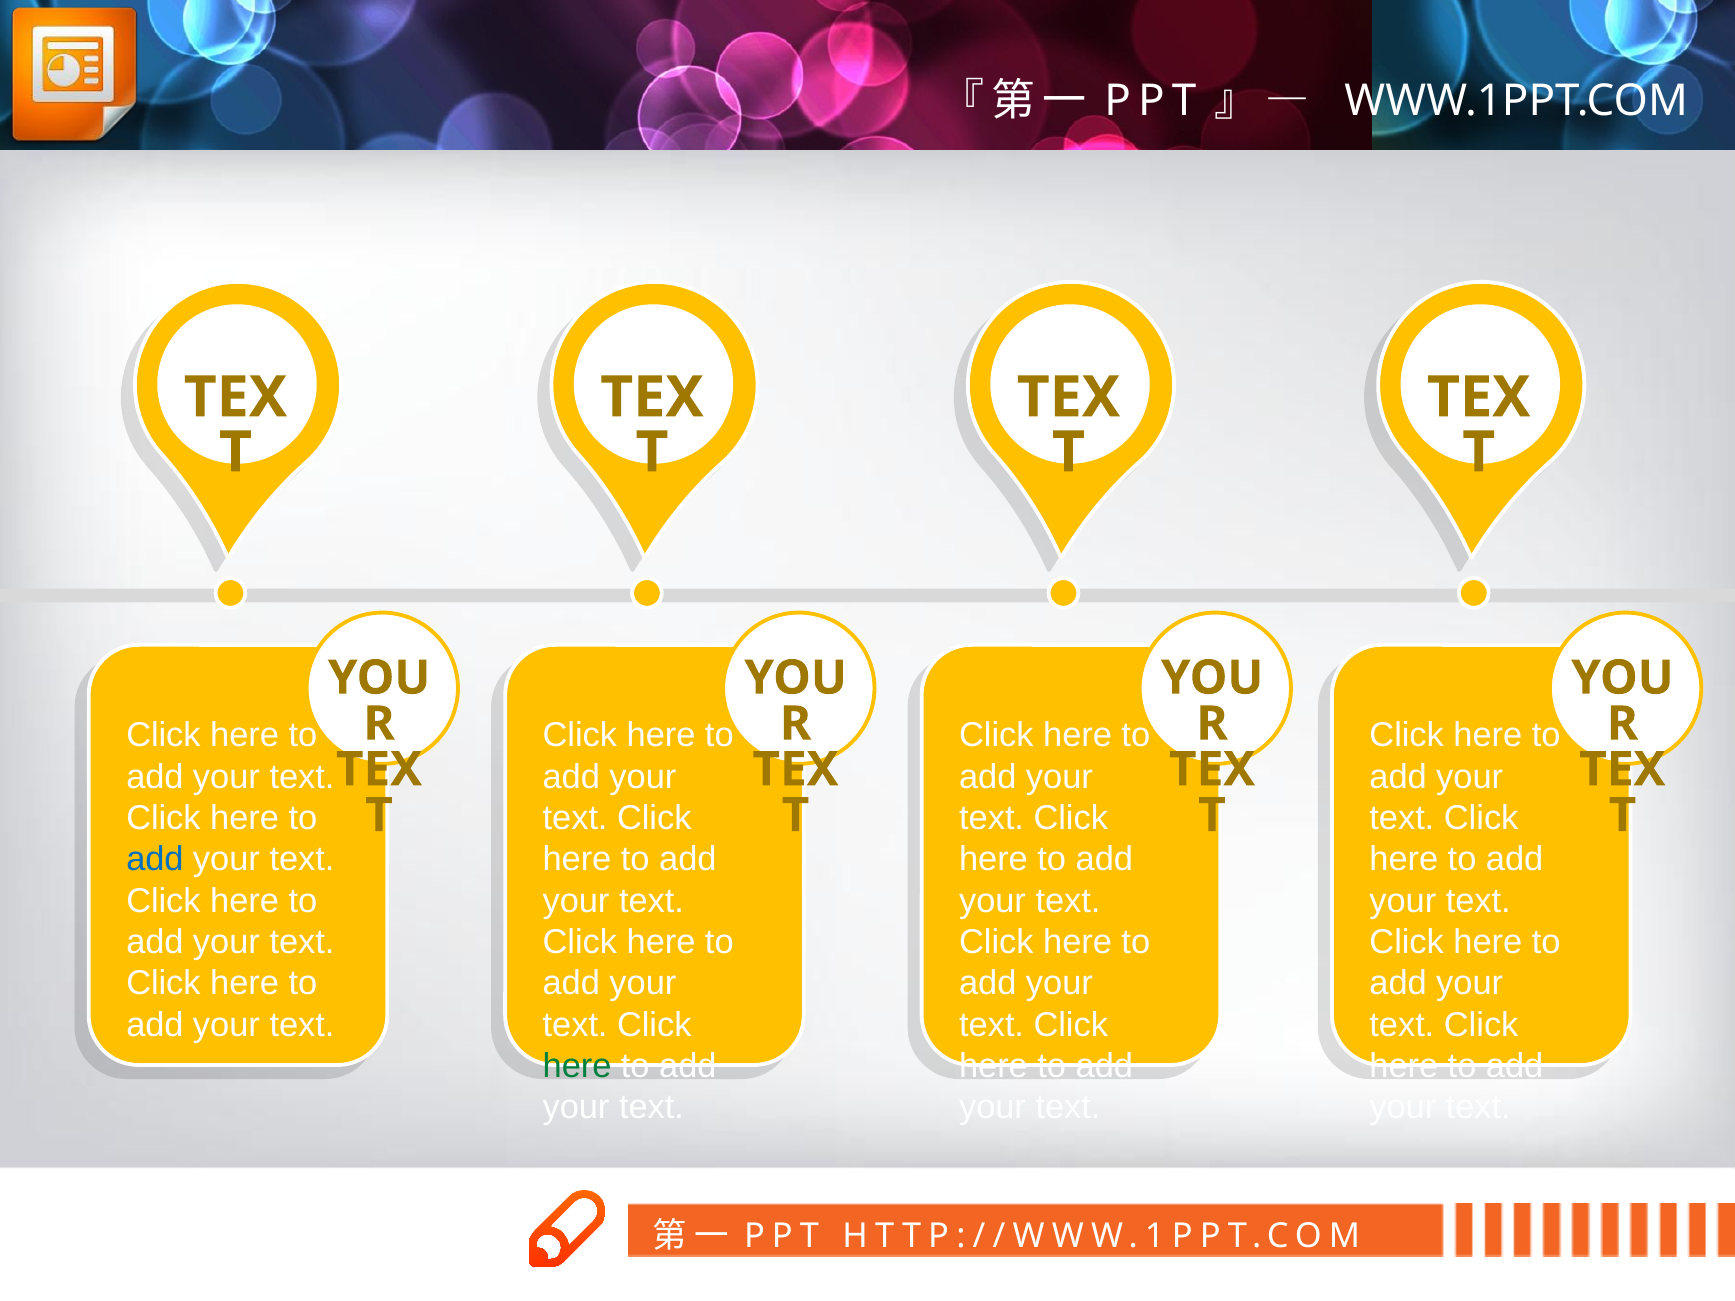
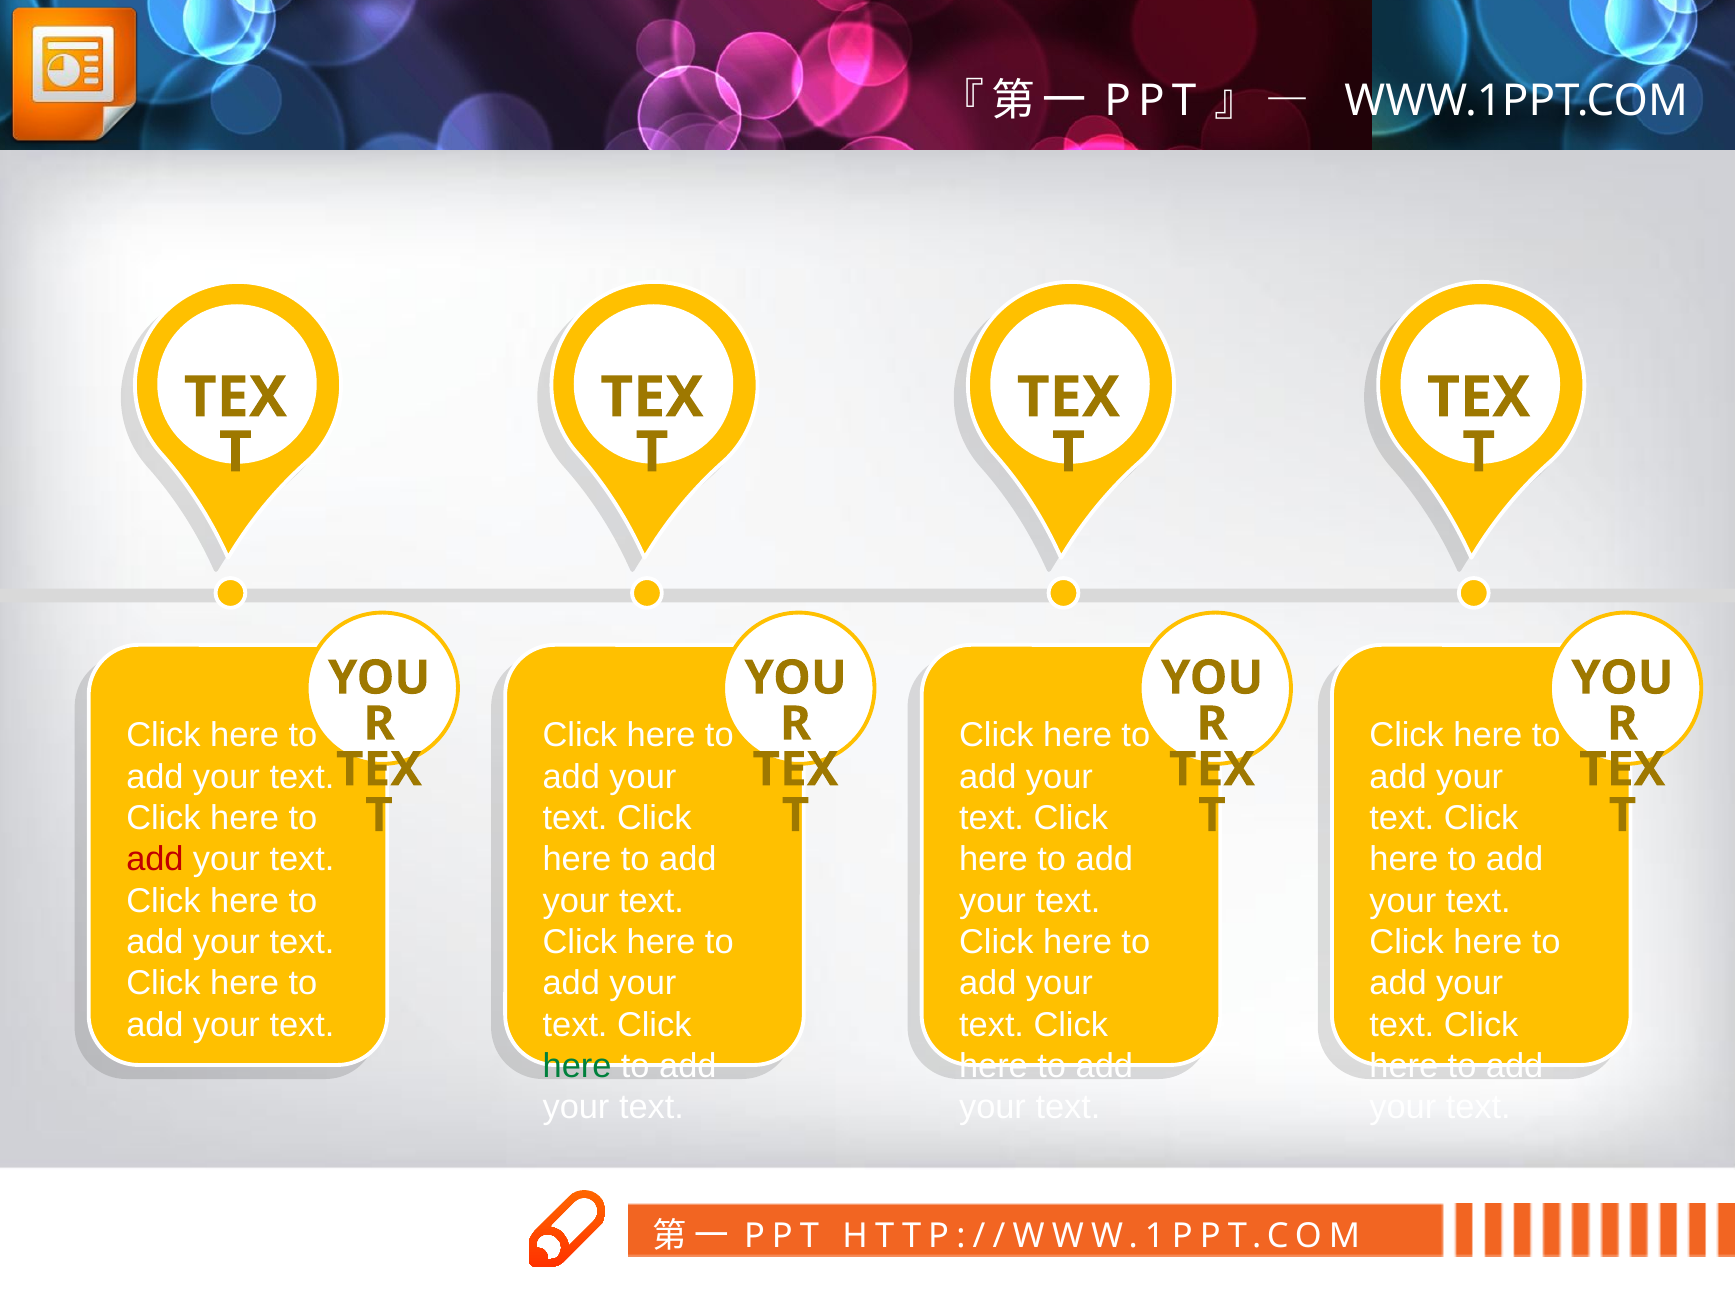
add at (155, 860) colour: blue -> red
